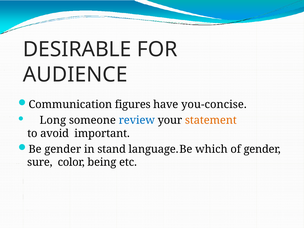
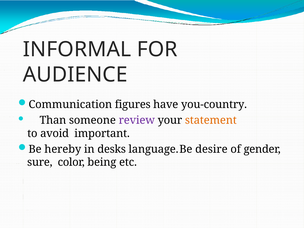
DESIRABLE: DESIRABLE -> INFORMAL
you-concise: you-concise -> you-country
Long: Long -> Than
review colour: blue -> purple
Be gender: gender -> hereby
stand: stand -> desks
which: which -> desire
